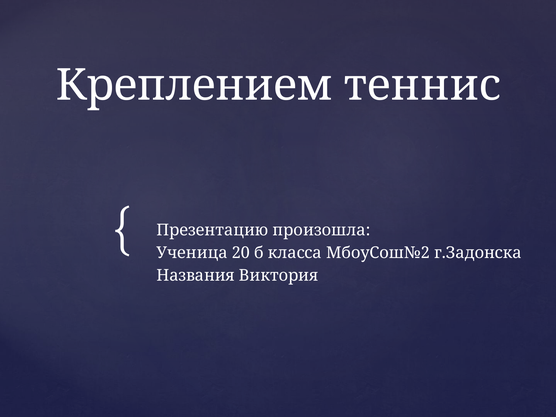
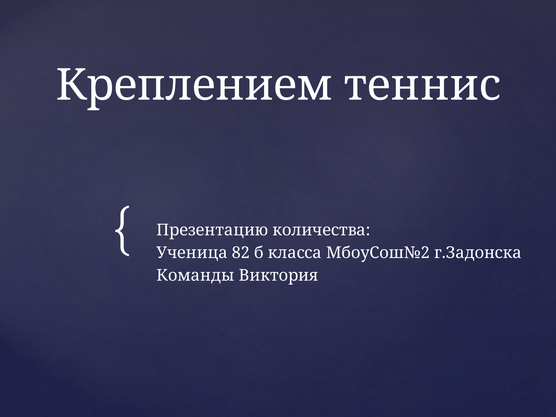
произошла: произошла -> количества
20: 20 -> 82
Названия: Названия -> Команды
